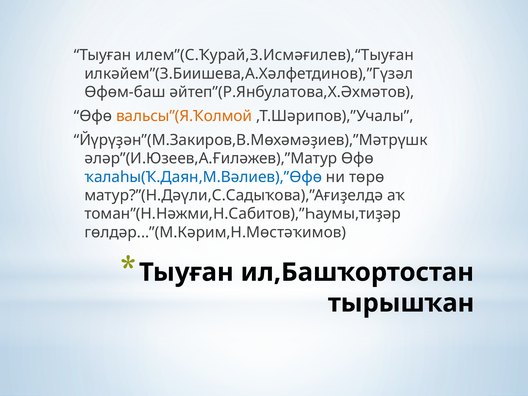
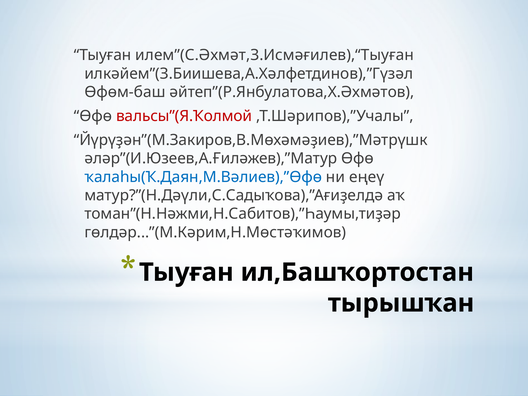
илем”(С.Ҡурай,З.Исмәғилев),“Тыуған: илем”(С.Ҡурай,З.Исмәғилев),“Тыуған -> илем”(С.Әхмәт,З.Исмәғилев),“Тыуған
вальсы”(Я.Ҡолмой colour: orange -> red
төрө: төрө -> еңеү
